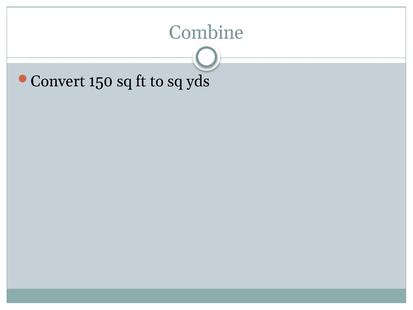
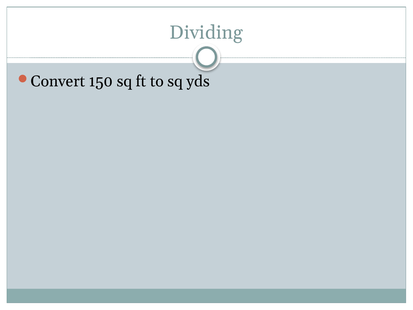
Combine: Combine -> Dividing
